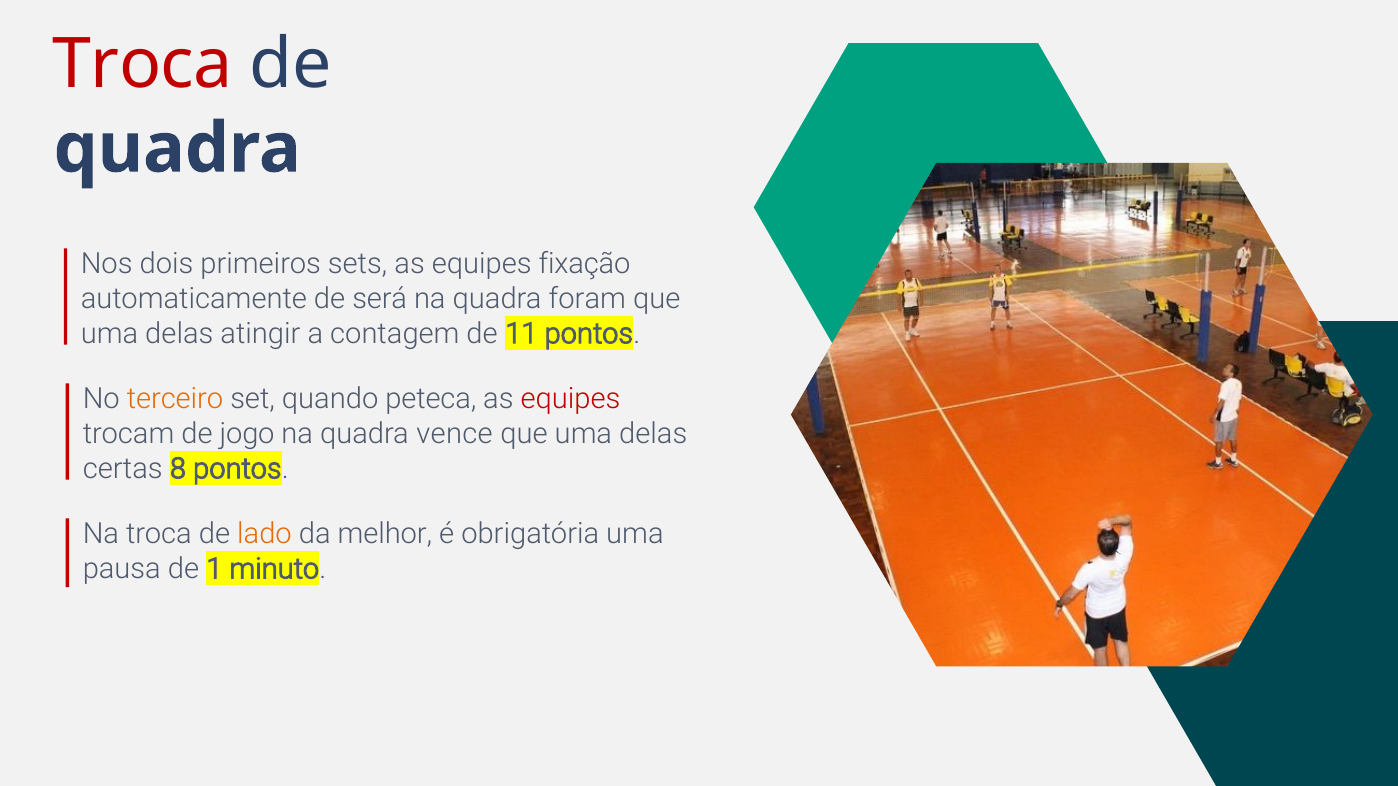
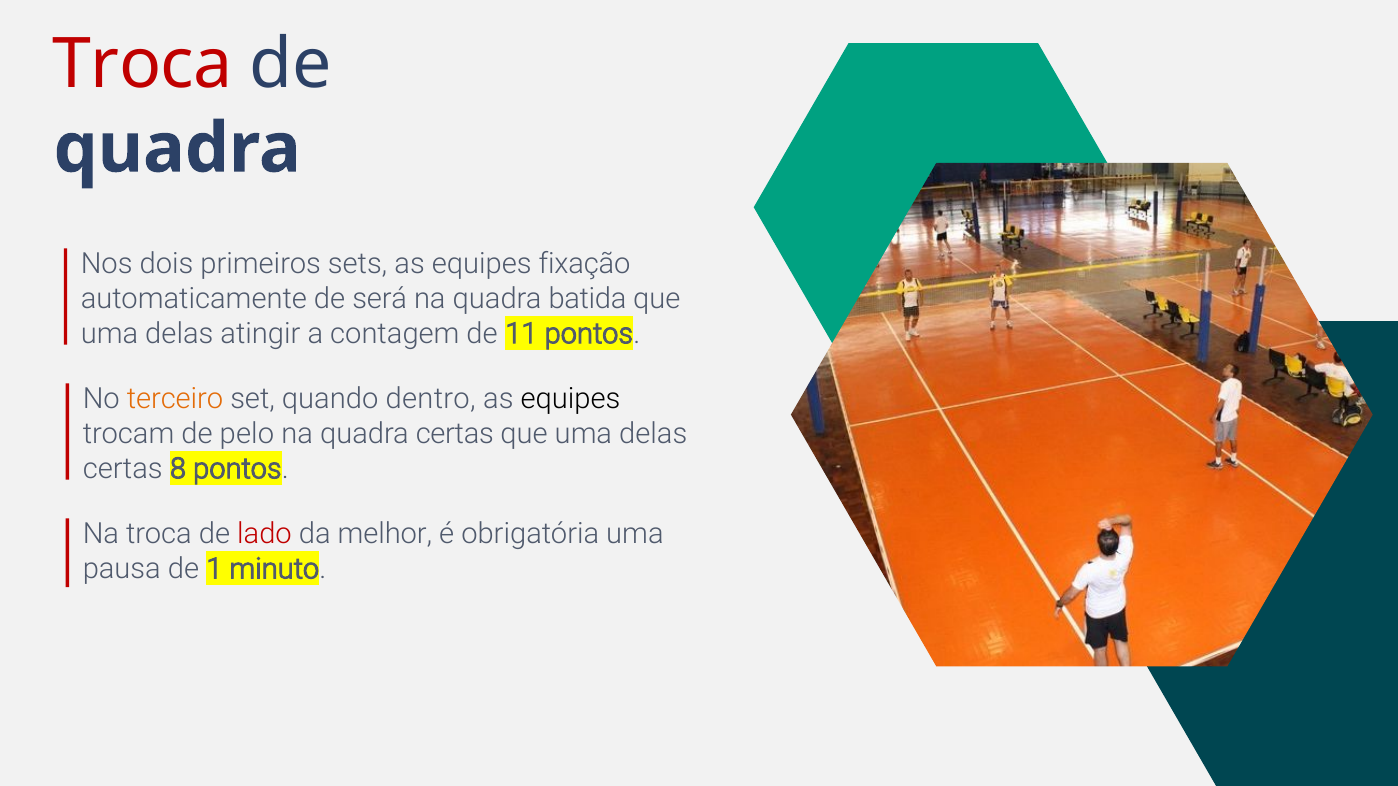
foram: foram -> batida
peteca: peteca -> dentro
equipes at (571, 399) colour: red -> black
jogo: jogo -> pelo
quadra vence: vence -> certas
lado colour: orange -> red
